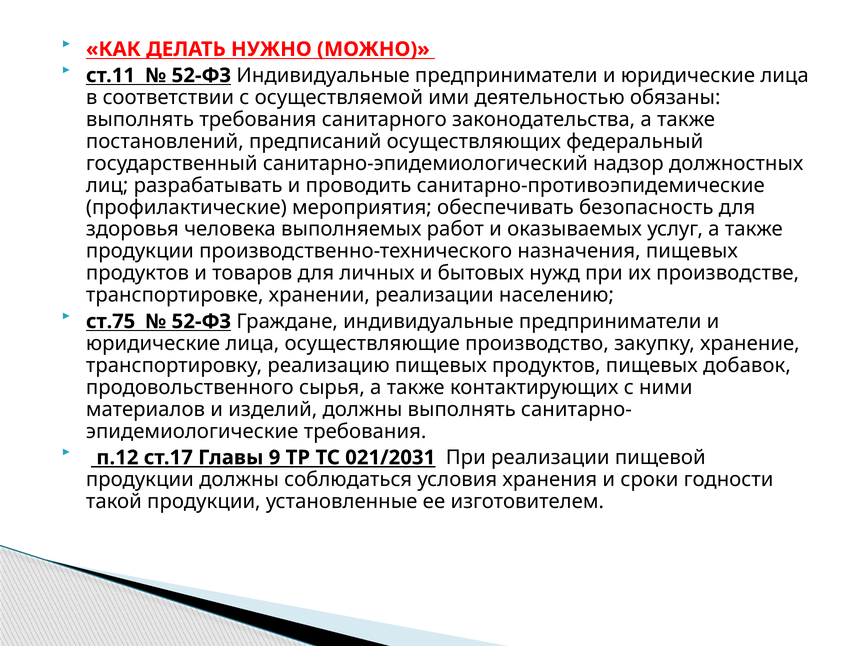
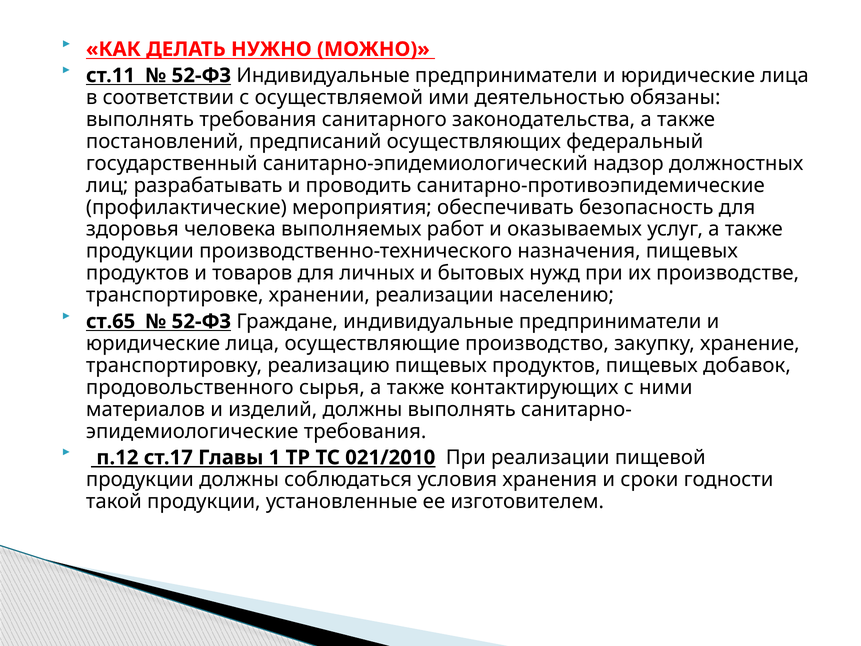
ст.75: ст.75 -> ст.65
9: 9 -> 1
021/2031: 021/2031 -> 021/2010
